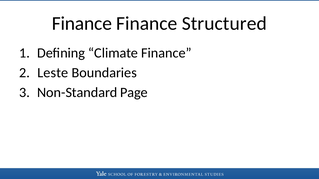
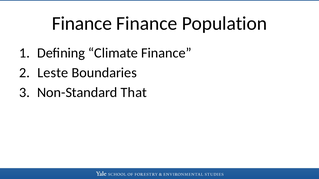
Structured: Structured -> Population
Page: Page -> That
